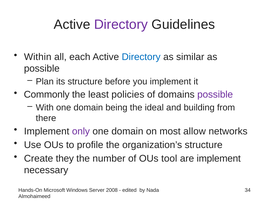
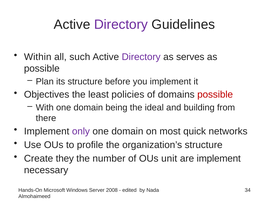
each: each -> such
Directory at (141, 57) colour: blue -> purple
similar: similar -> serves
Commonly: Commonly -> Objectives
possible at (215, 95) colour: purple -> red
allow: allow -> quick
tool: tool -> unit
